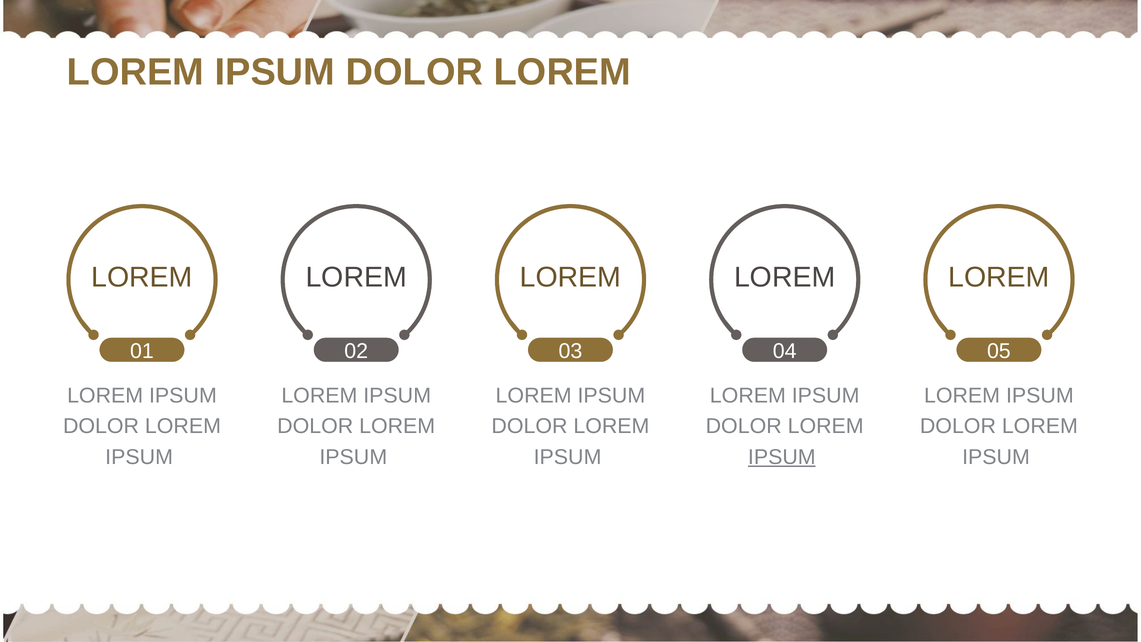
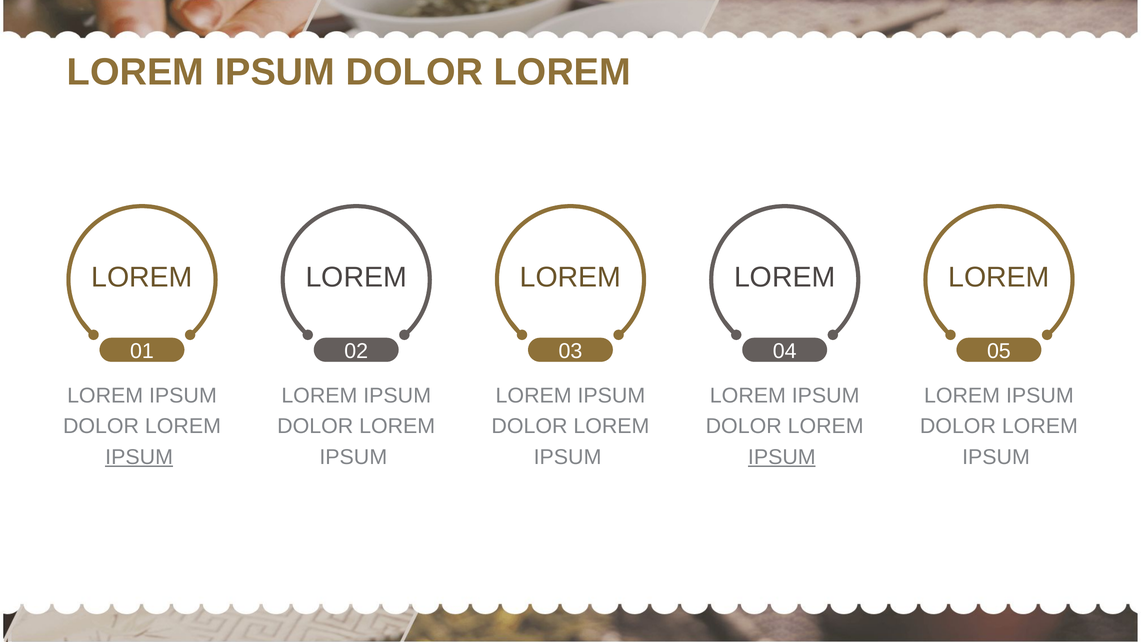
IPSUM at (139, 457) underline: none -> present
